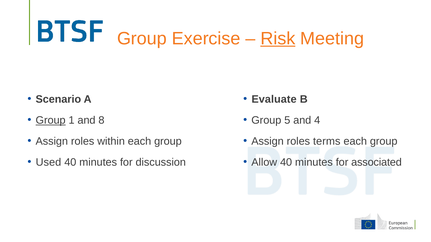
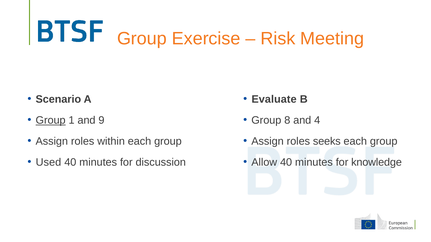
Risk underline: present -> none
8: 8 -> 9
5: 5 -> 8
terms: terms -> seeks
associated: associated -> knowledge
